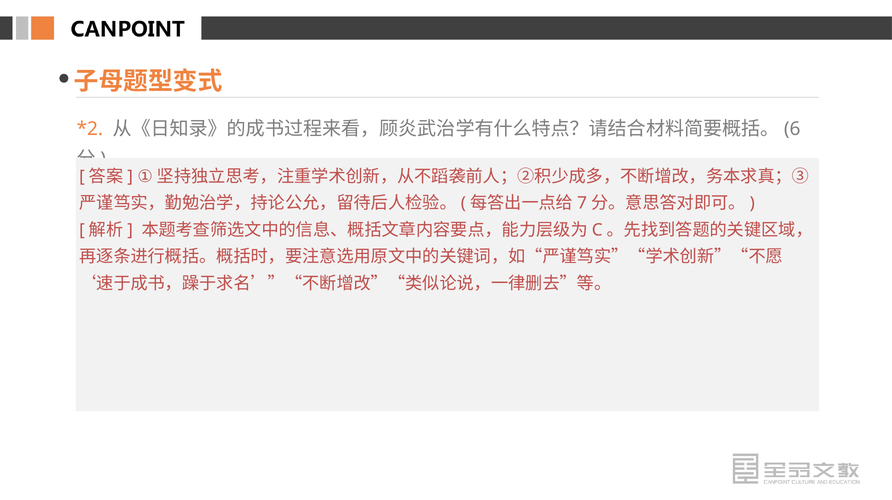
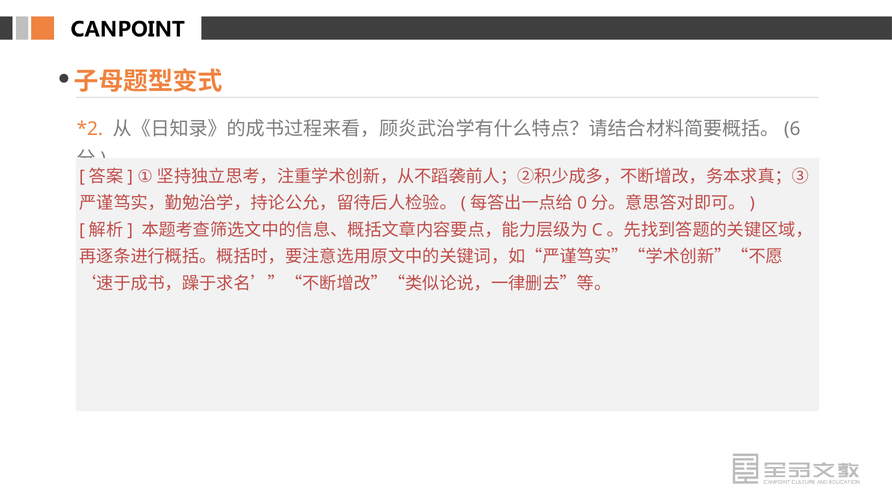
7: 7 -> 0
